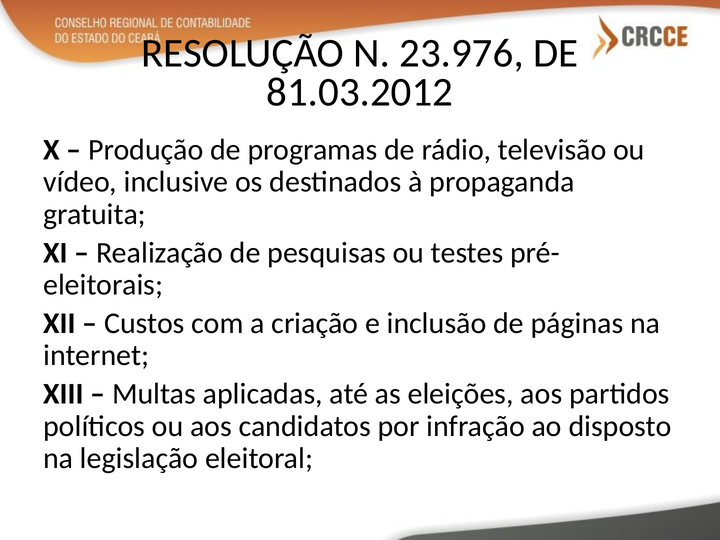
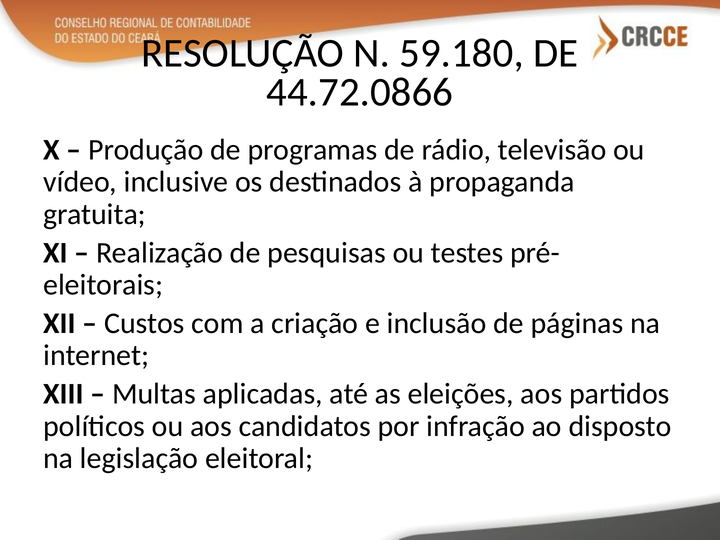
23.976: 23.976 -> 59.180
81.03.2012: 81.03.2012 -> 44.72.0866
